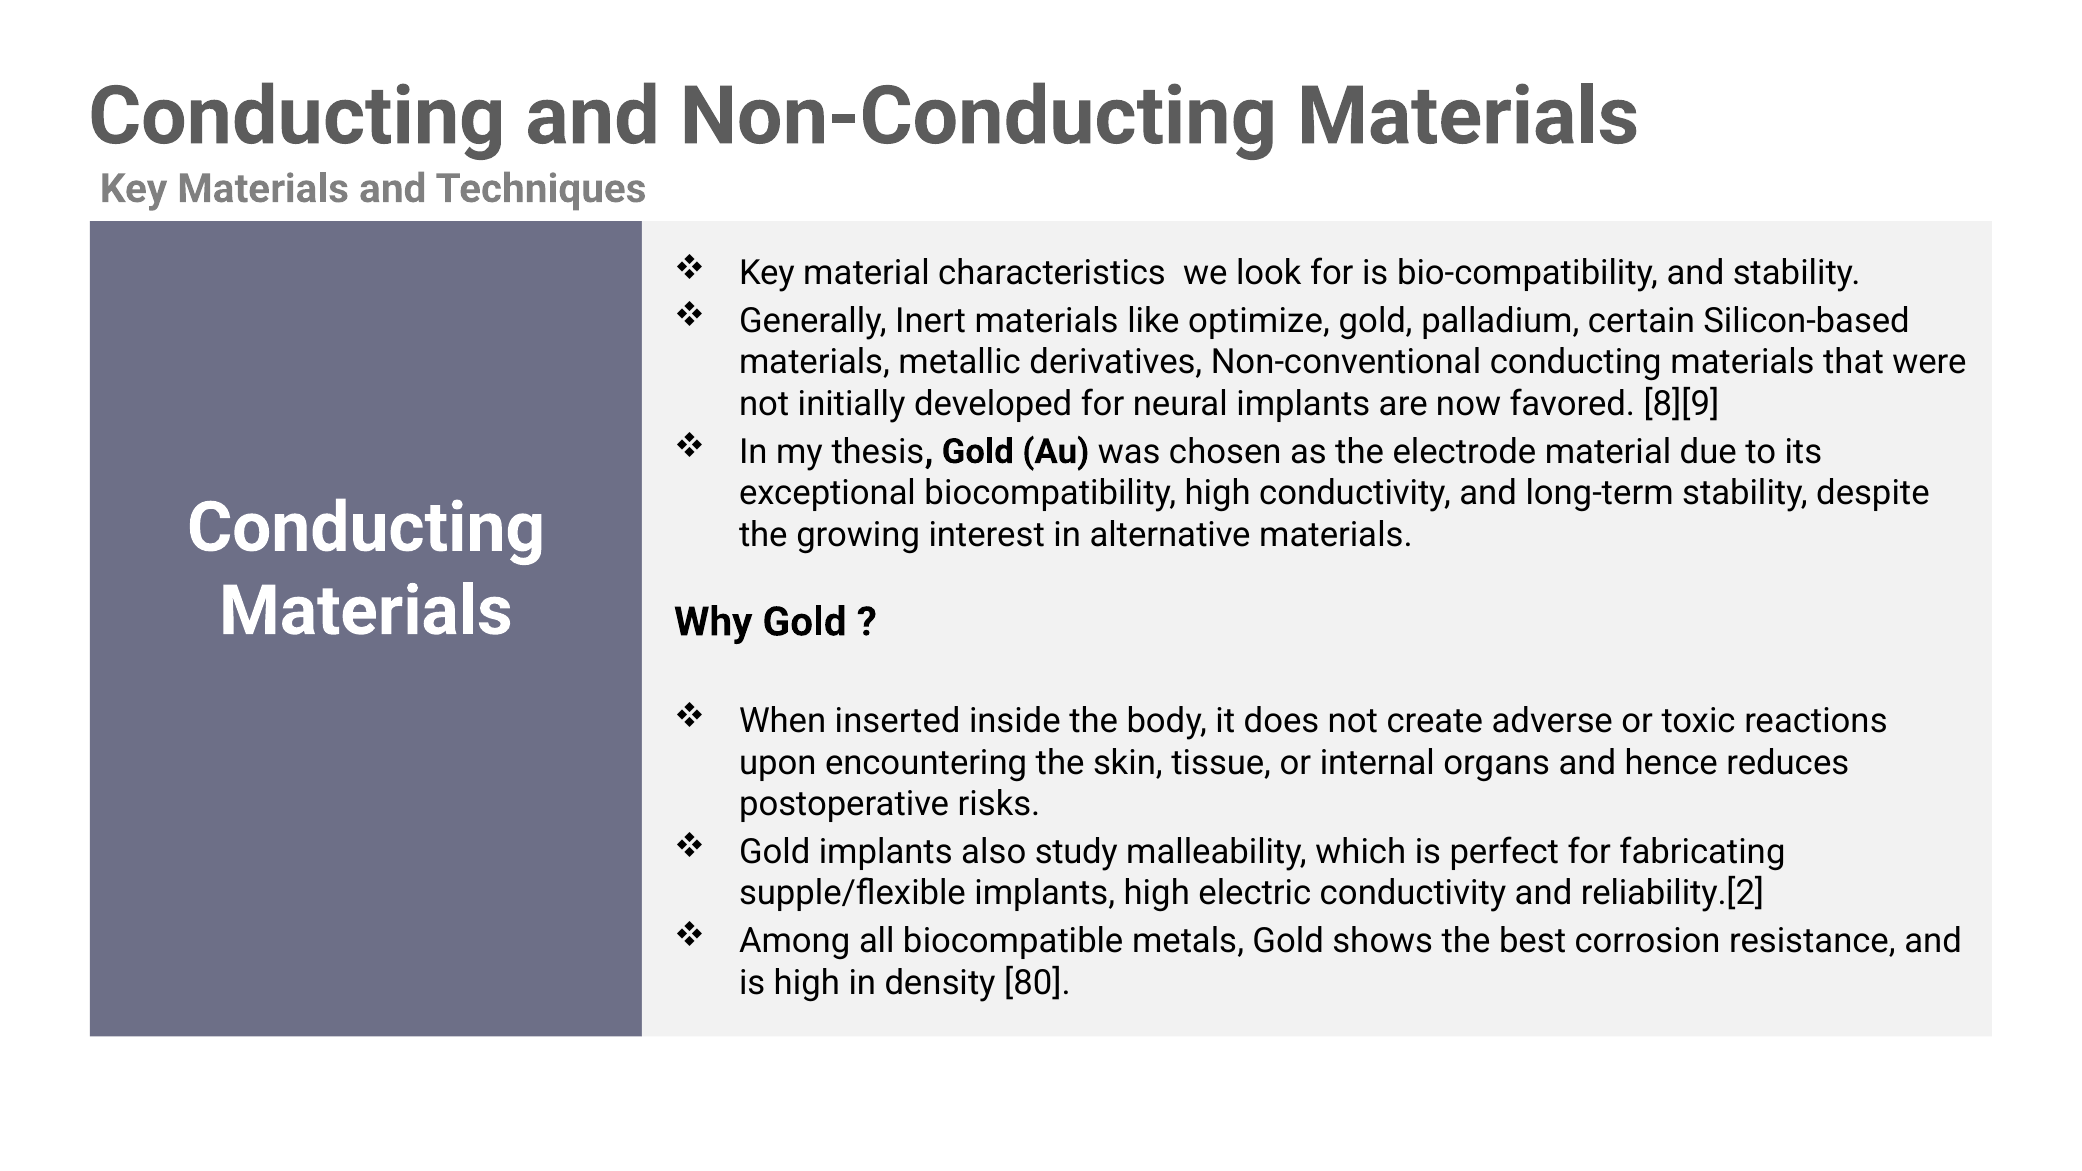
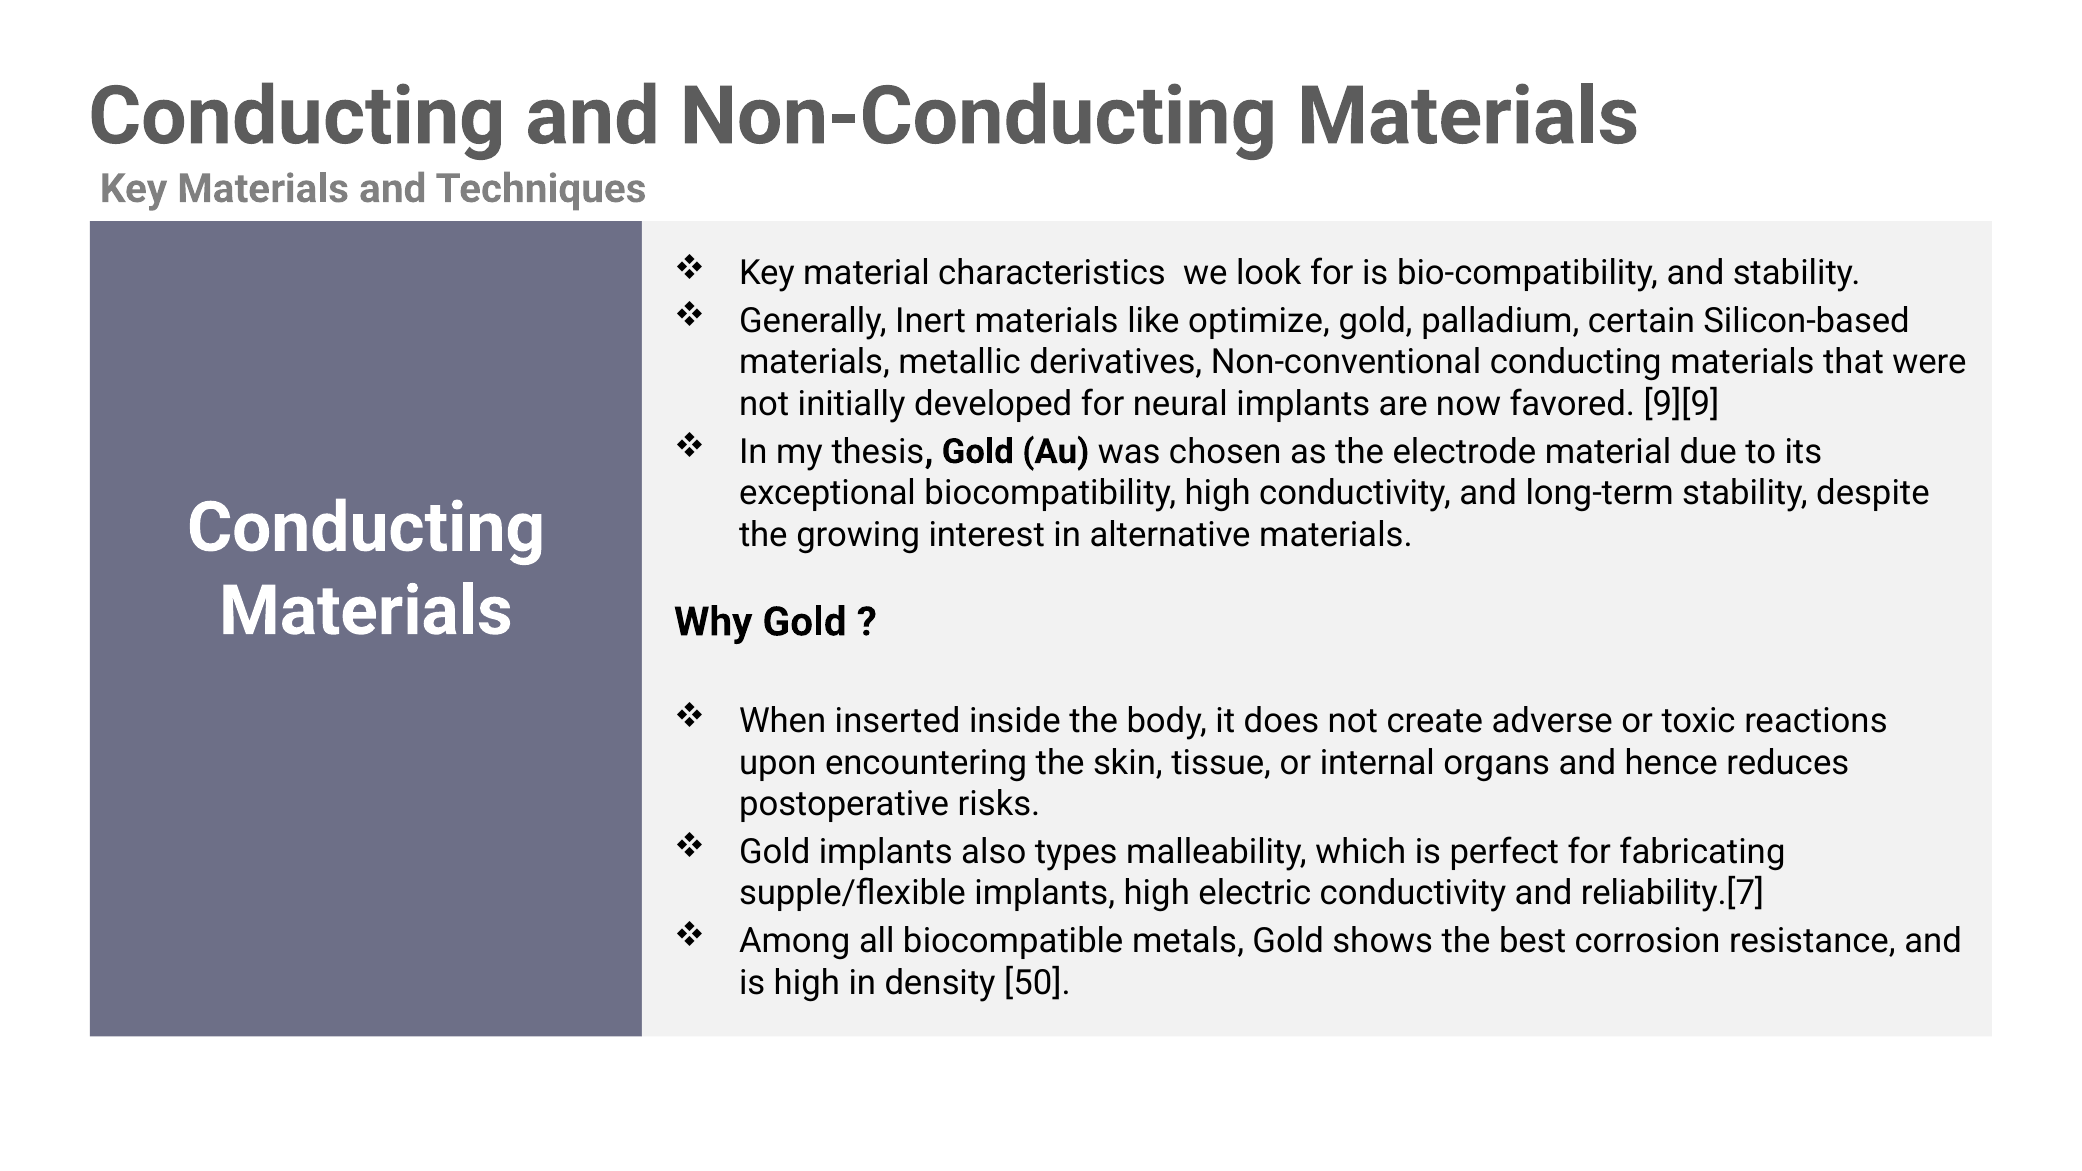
8][9: 8][9 -> 9][9
study: study -> types
reliability.[2: reliability.[2 -> reliability.[7
80: 80 -> 50
